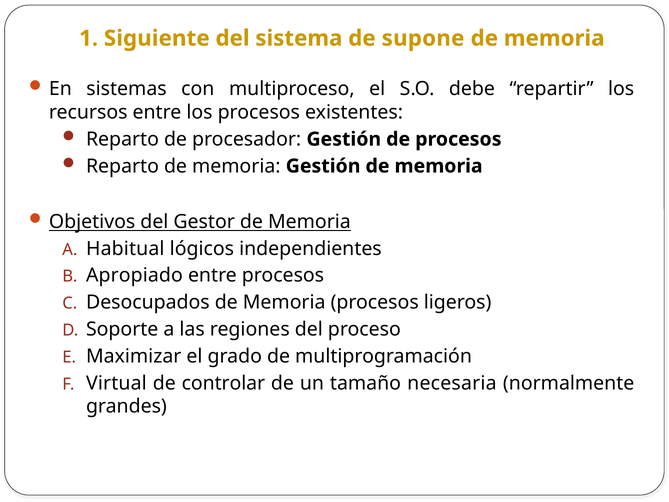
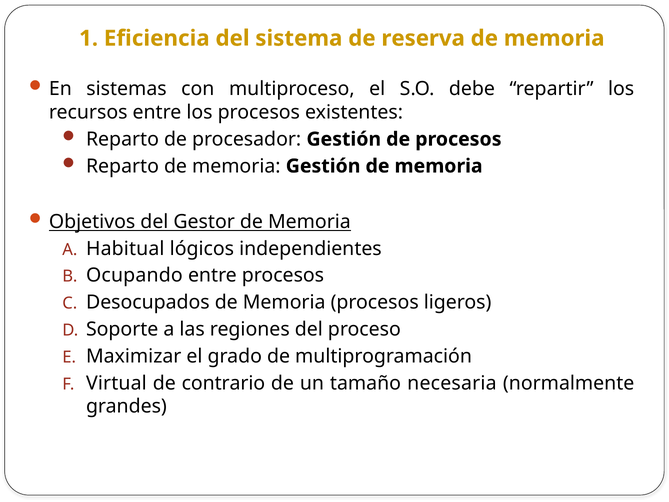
Siguiente: Siguiente -> Eficiencia
supone: supone -> reserva
Apropiado: Apropiado -> Ocupando
controlar: controlar -> contrario
